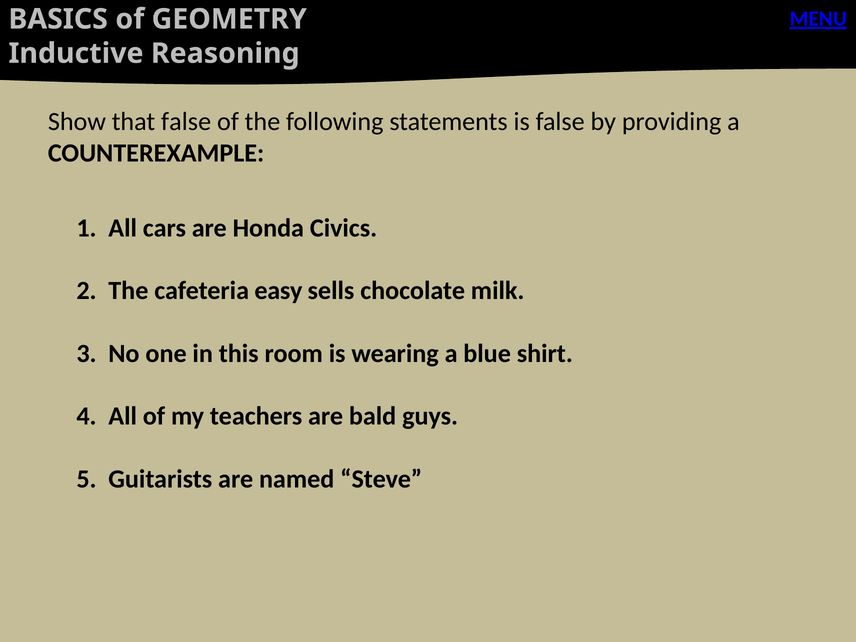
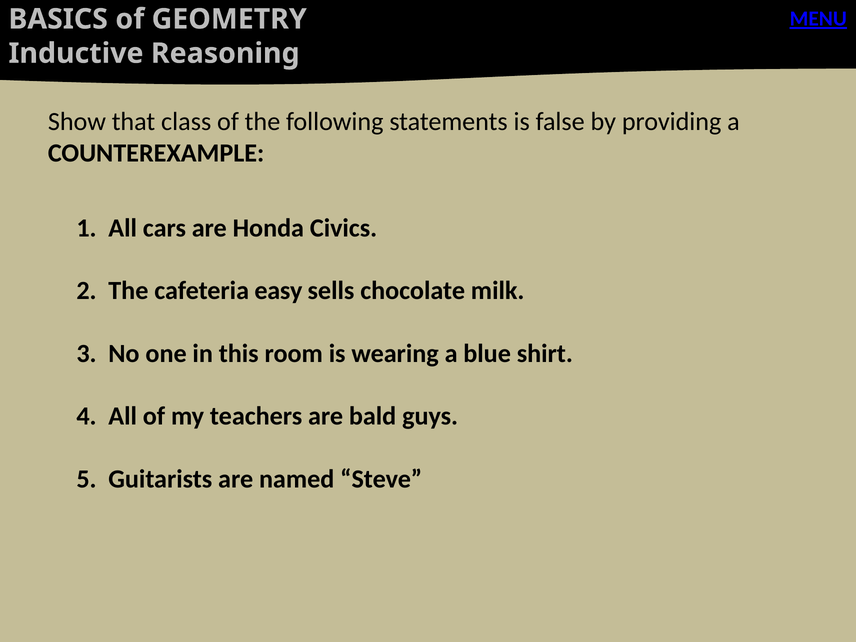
that false: false -> class
